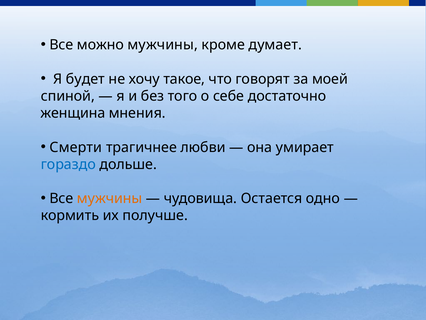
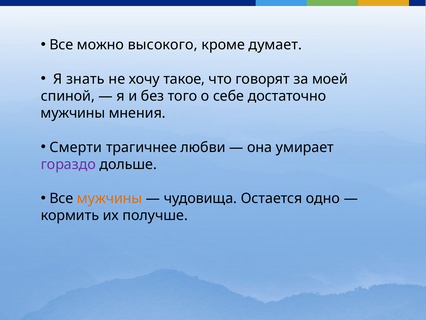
можно мужчины: мужчины -> высокого
будет: будет -> знать
женщина at (73, 113): женщина -> мужчины
гораздо colour: blue -> purple
